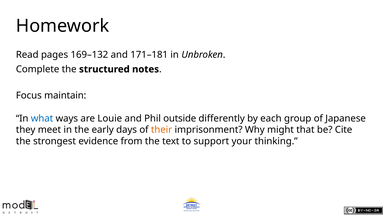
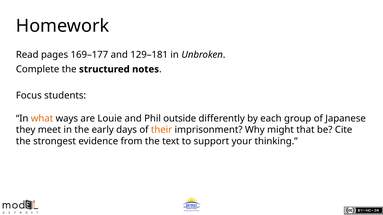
169–132: 169–132 -> 169–177
171–181: 171–181 -> 129–181
maintain: maintain -> students
what colour: blue -> orange
